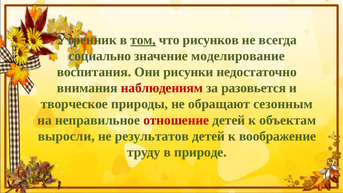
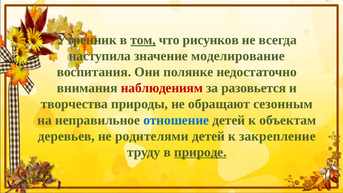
социально: социально -> наступила
рисунки: рисунки -> полянке
творческое: творческое -> творчества
отношение colour: red -> blue
выросли: выросли -> деревьев
результатов: результатов -> родителями
воображение: воображение -> закрепление
природе underline: none -> present
